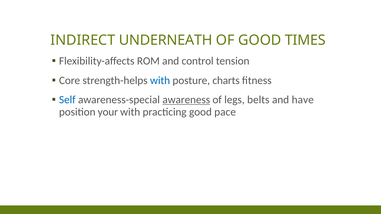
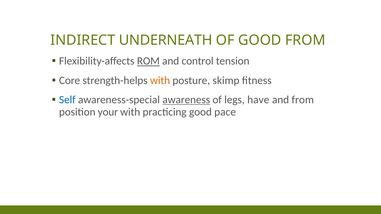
GOOD TIMES: TIMES -> FROM
ROM underline: none -> present
with at (160, 80) colour: blue -> orange
charts: charts -> skimp
belts: belts -> have
and have: have -> from
